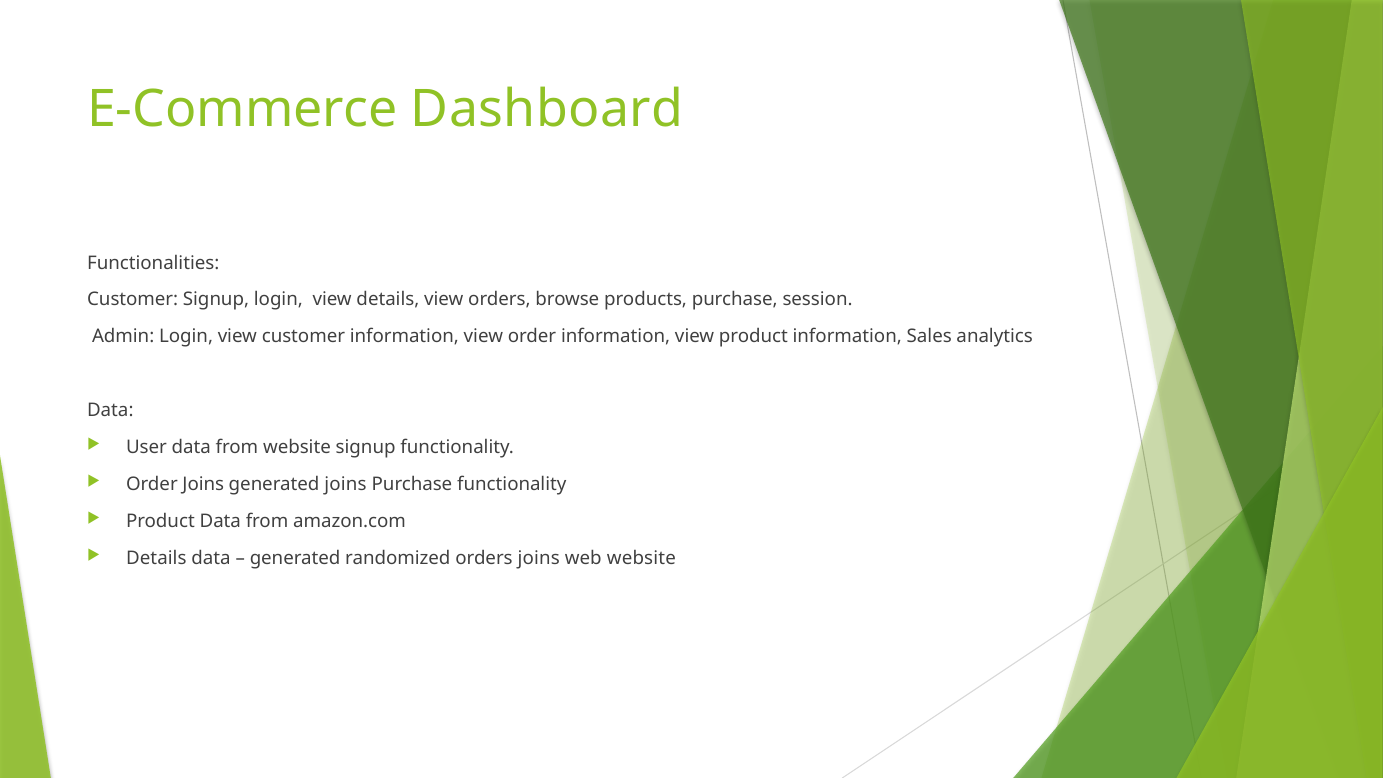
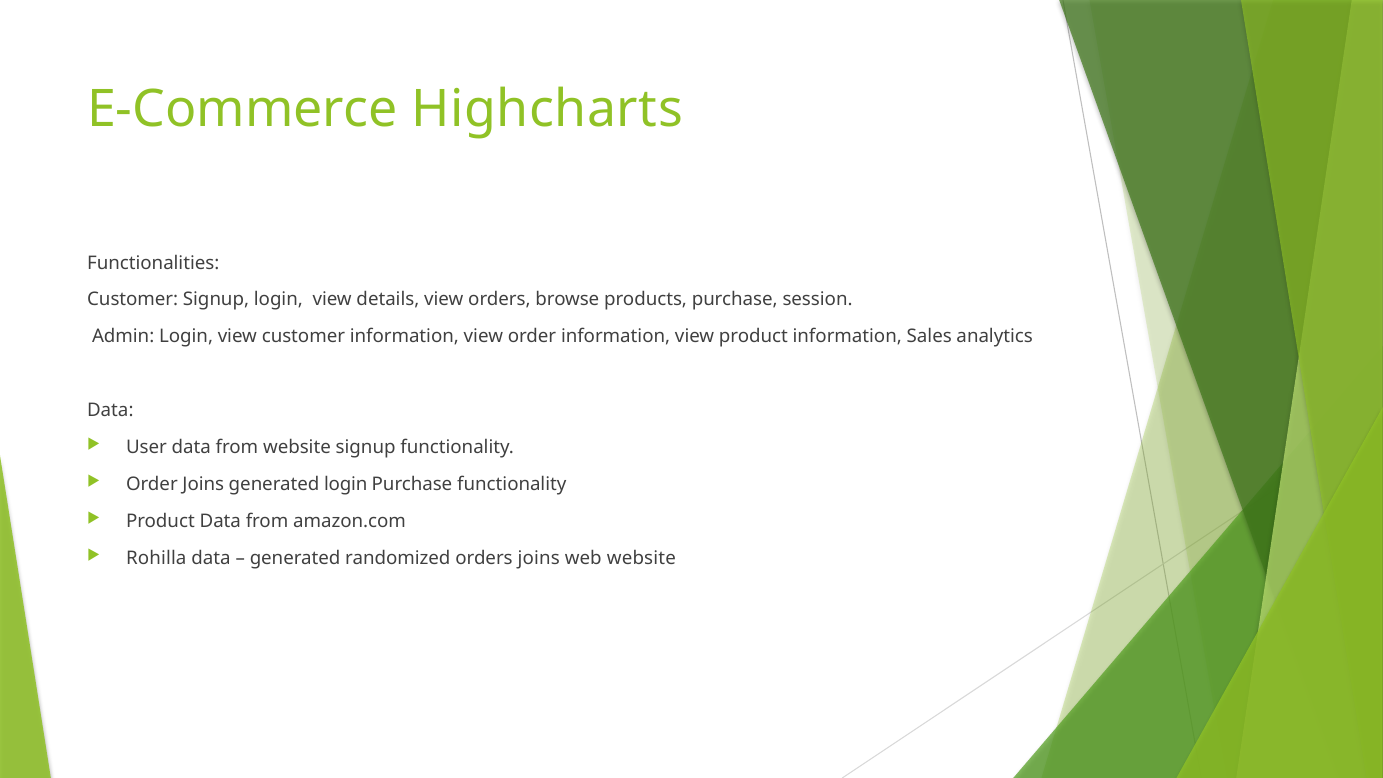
Dashboard: Dashboard -> Highcharts
generated joins: joins -> login
Details at (156, 558): Details -> Rohilla
